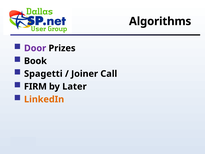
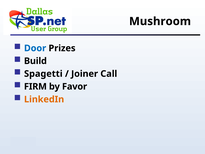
Algorithms: Algorithms -> Mushroom
Door colour: purple -> blue
Book: Book -> Build
Later: Later -> Favor
